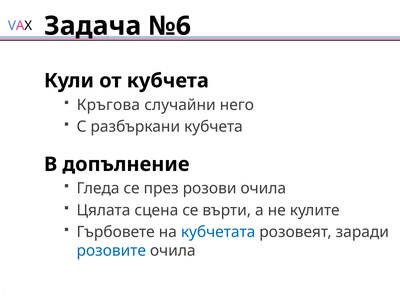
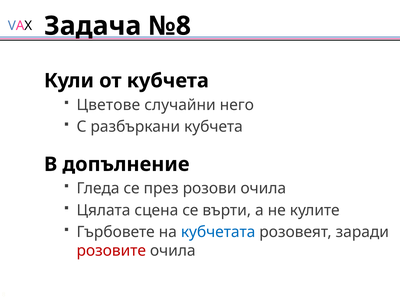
№6: №6 -> №8
Кръгова: Кръгова -> Цветове
розовите colour: blue -> red
